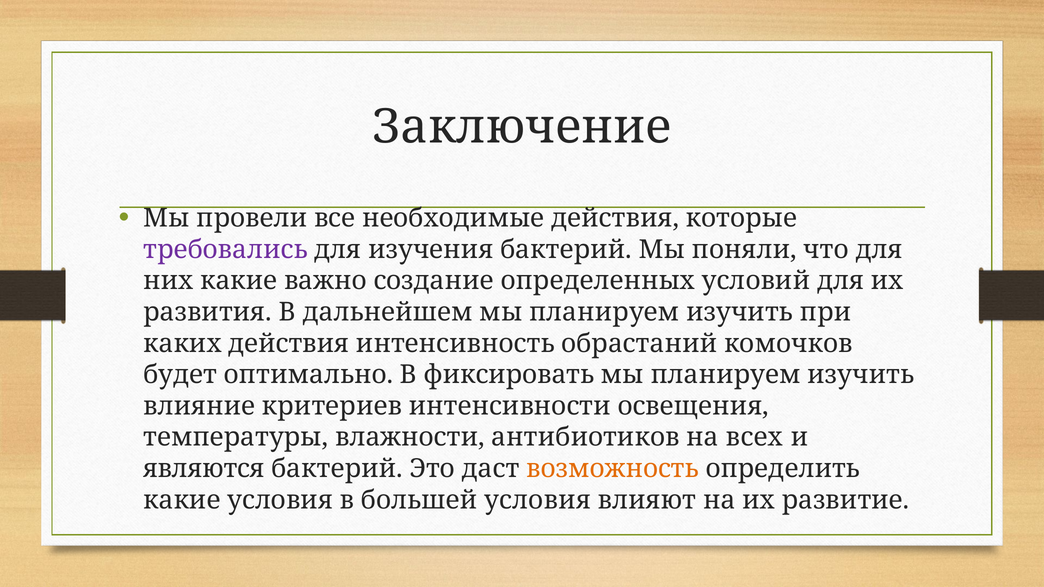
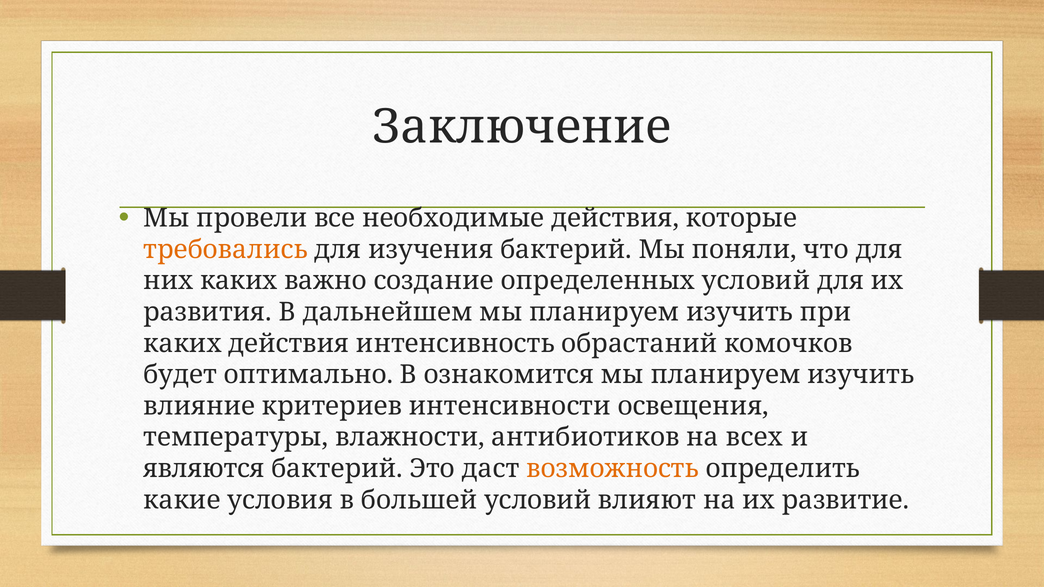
требовались colour: purple -> orange
них какие: какие -> каких
фиксировать: фиксировать -> ознакомится
большей условия: условия -> условий
